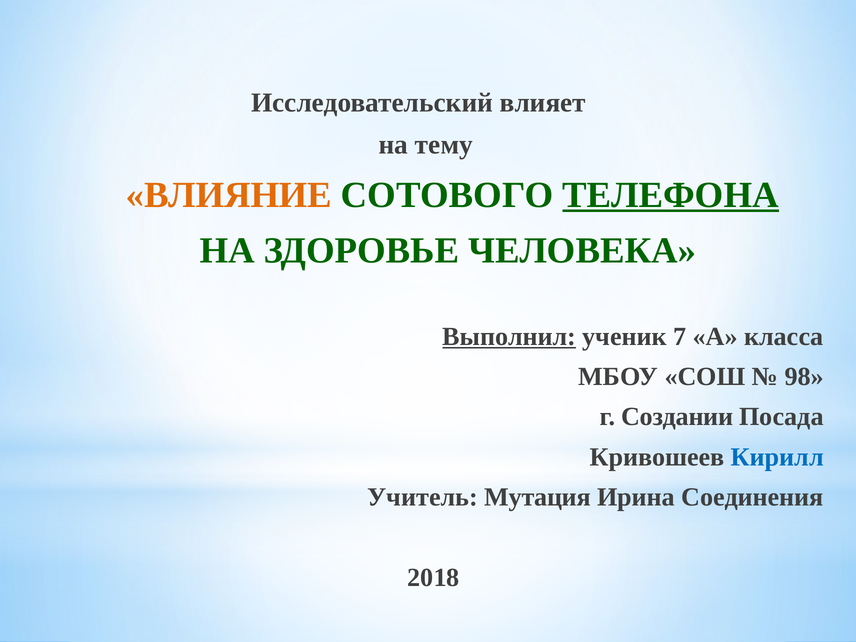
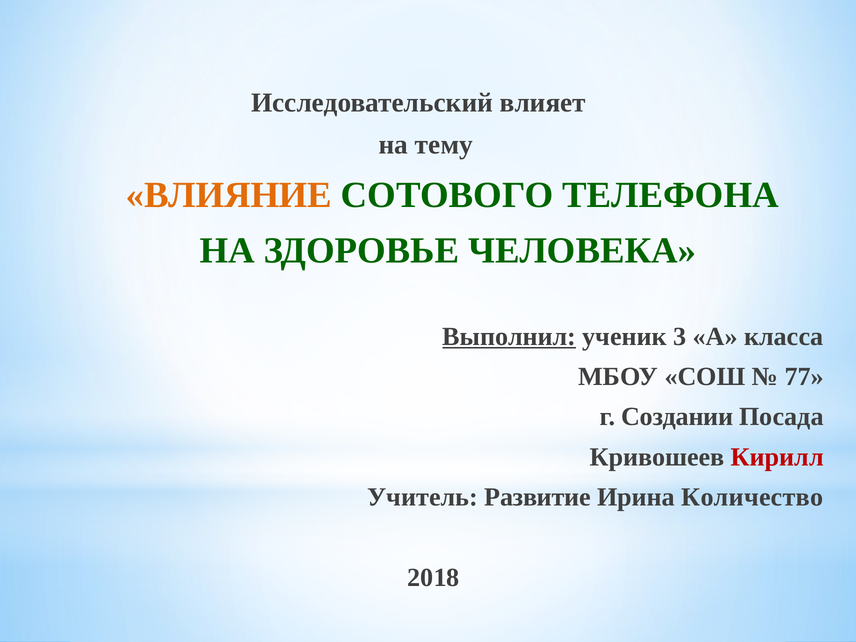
ТЕЛЕФОНА underline: present -> none
7: 7 -> 3
98: 98 -> 77
Кирилл colour: blue -> red
Мутация: Мутация -> Развитие
Соединения: Соединения -> Количество
